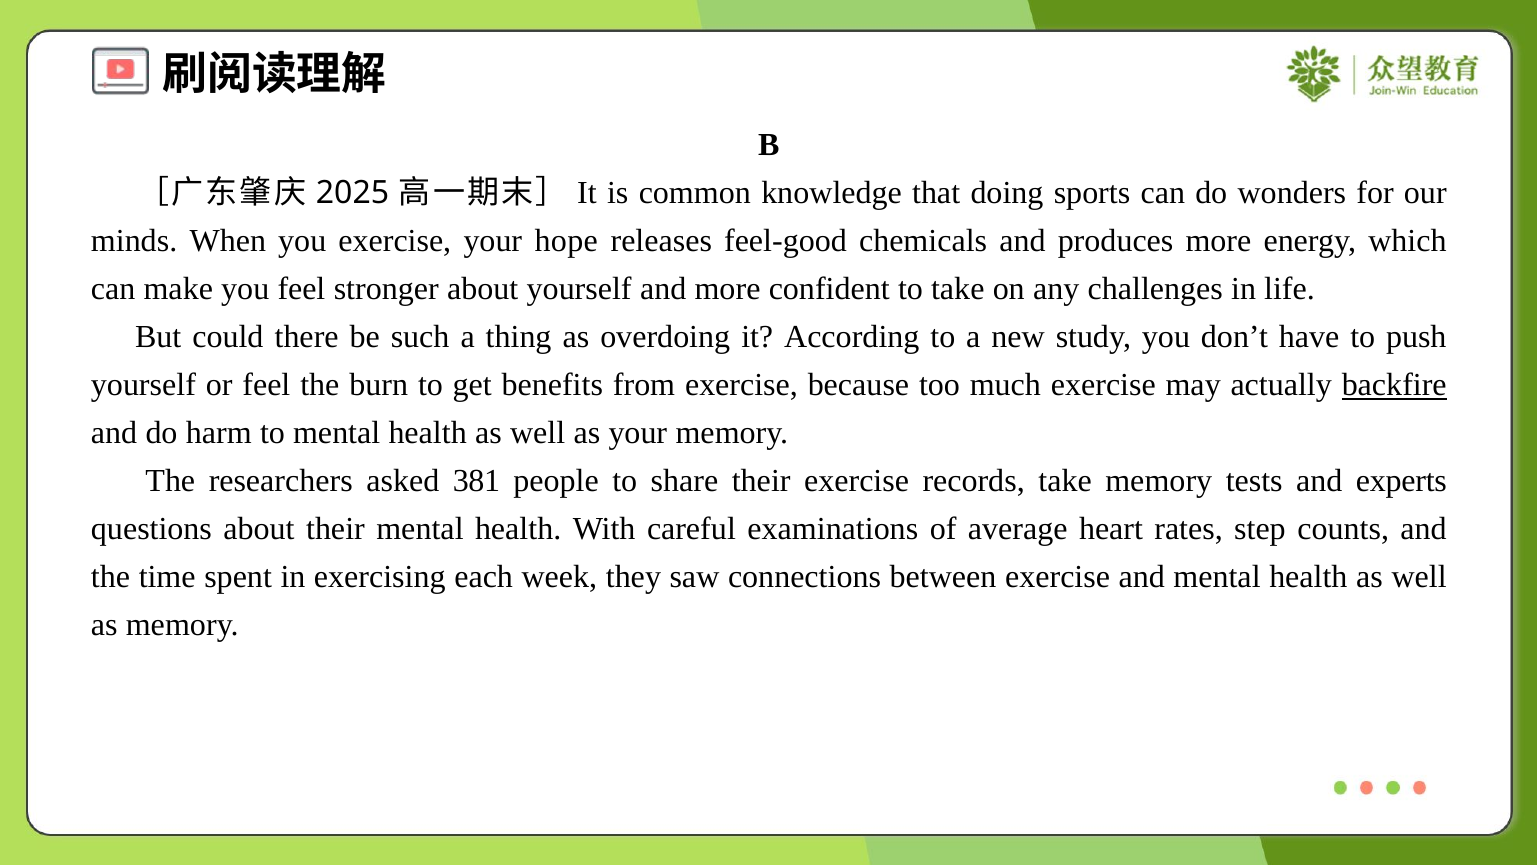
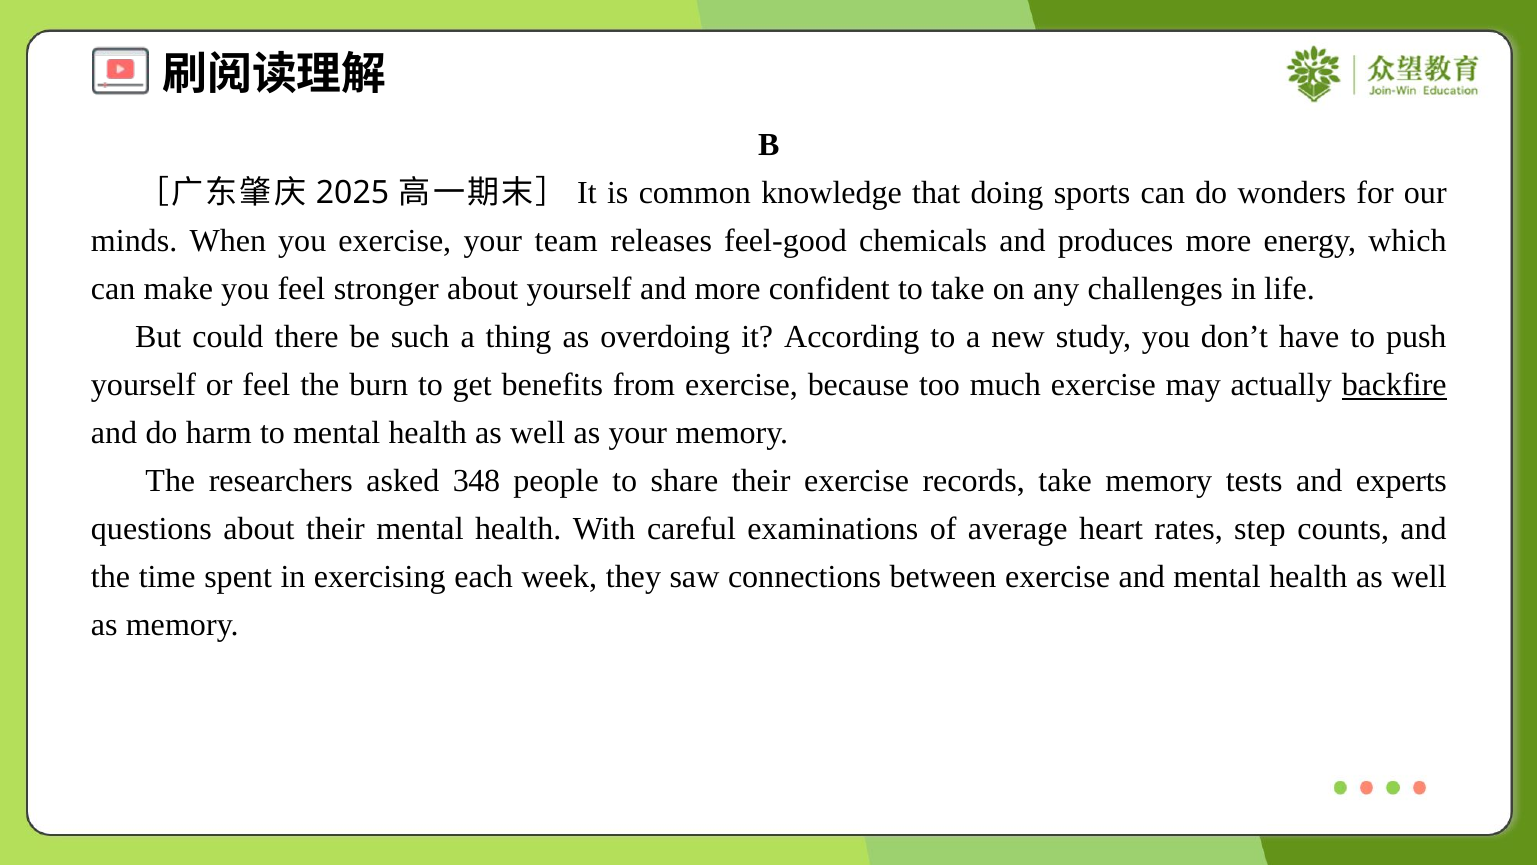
hope: hope -> team
381: 381 -> 348
